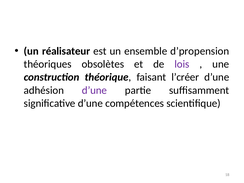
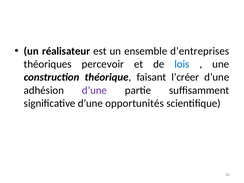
d’propension: d’propension -> d’entreprises
obsolètes: obsolètes -> percevoir
lois colour: purple -> blue
compétences: compétences -> opportunités
